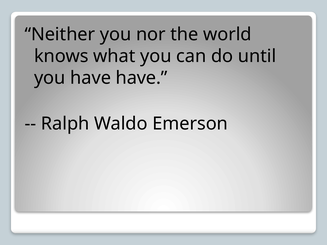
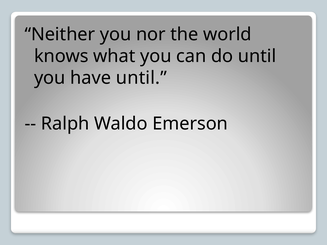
have have: have -> until
